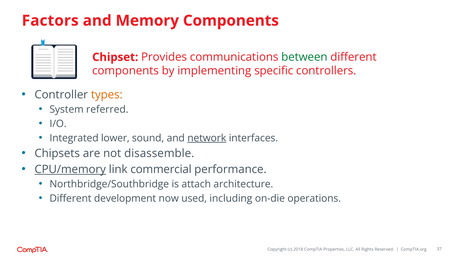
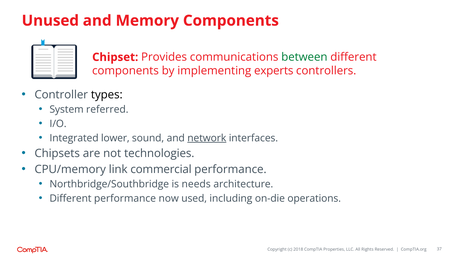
Factors: Factors -> Unused
specific: specific -> experts
types colour: orange -> black
disassemble: disassemble -> technologies
CPU/memory underline: present -> none
attach: attach -> needs
Different development: development -> performance
